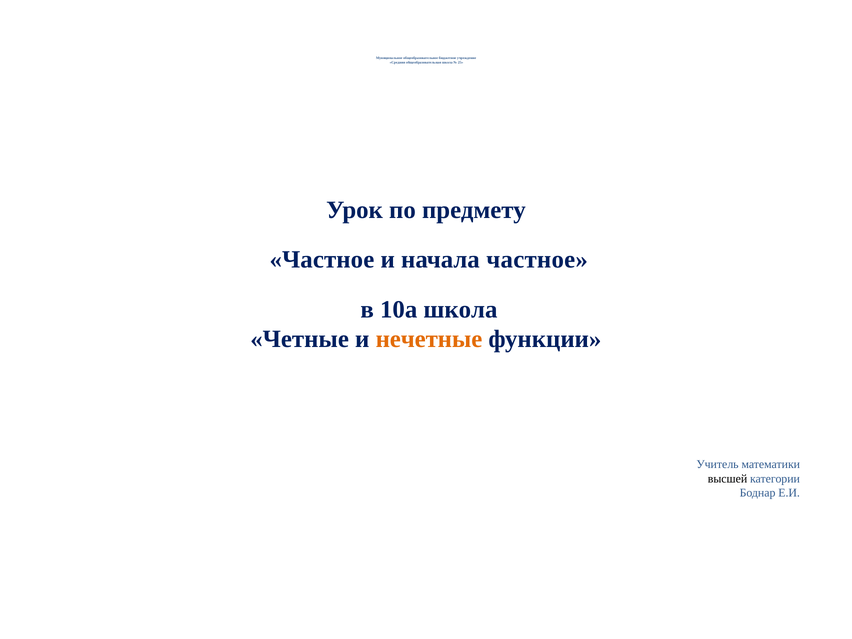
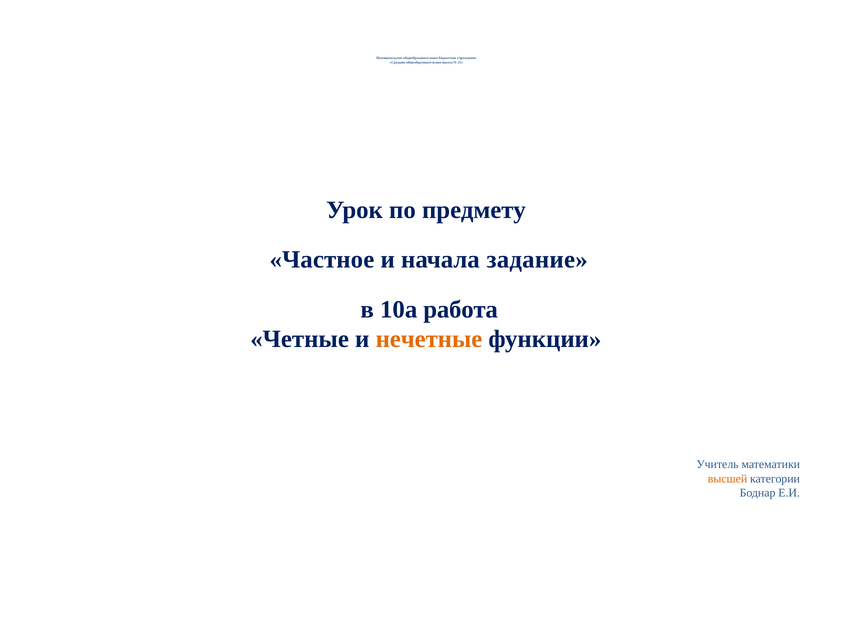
начала частное: частное -> задание
10а школа: школа -> работа
высшей colour: black -> orange
